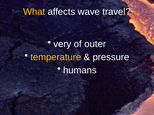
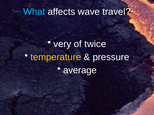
What colour: yellow -> light blue
outer: outer -> twice
humans: humans -> average
